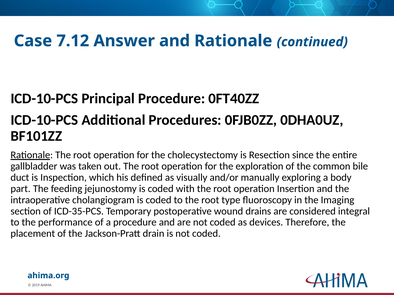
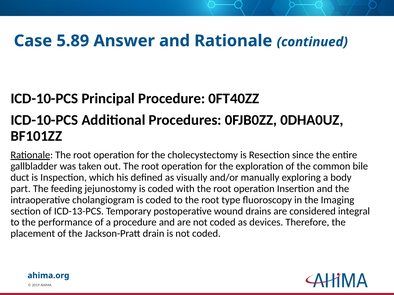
7.12: 7.12 -> 5.89
ICD-35-PCS: ICD-35-PCS -> ICD-13-PCS
